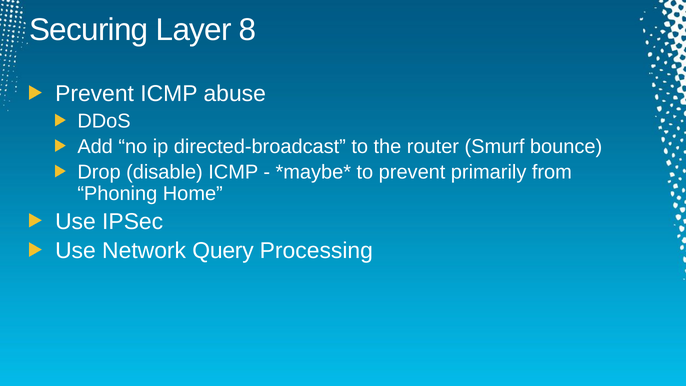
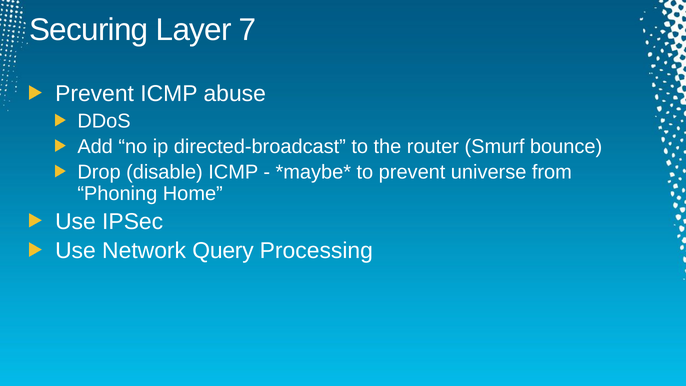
8: 8 -> 7
primarily: primarily -> universe
